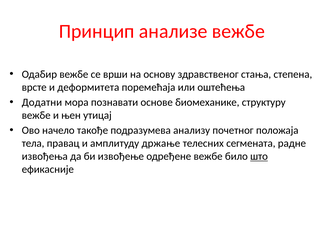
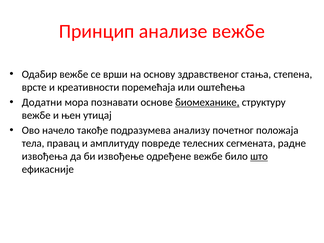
деформитета: деформитета -> креативности
биомеханике underline: none -> present
држање: држање -> повреде
